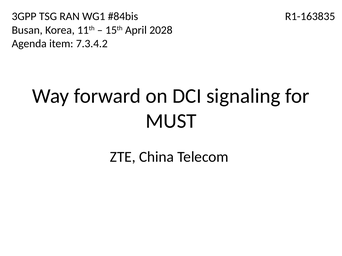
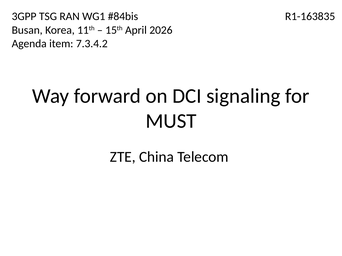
2028: 2028 -> 2026
